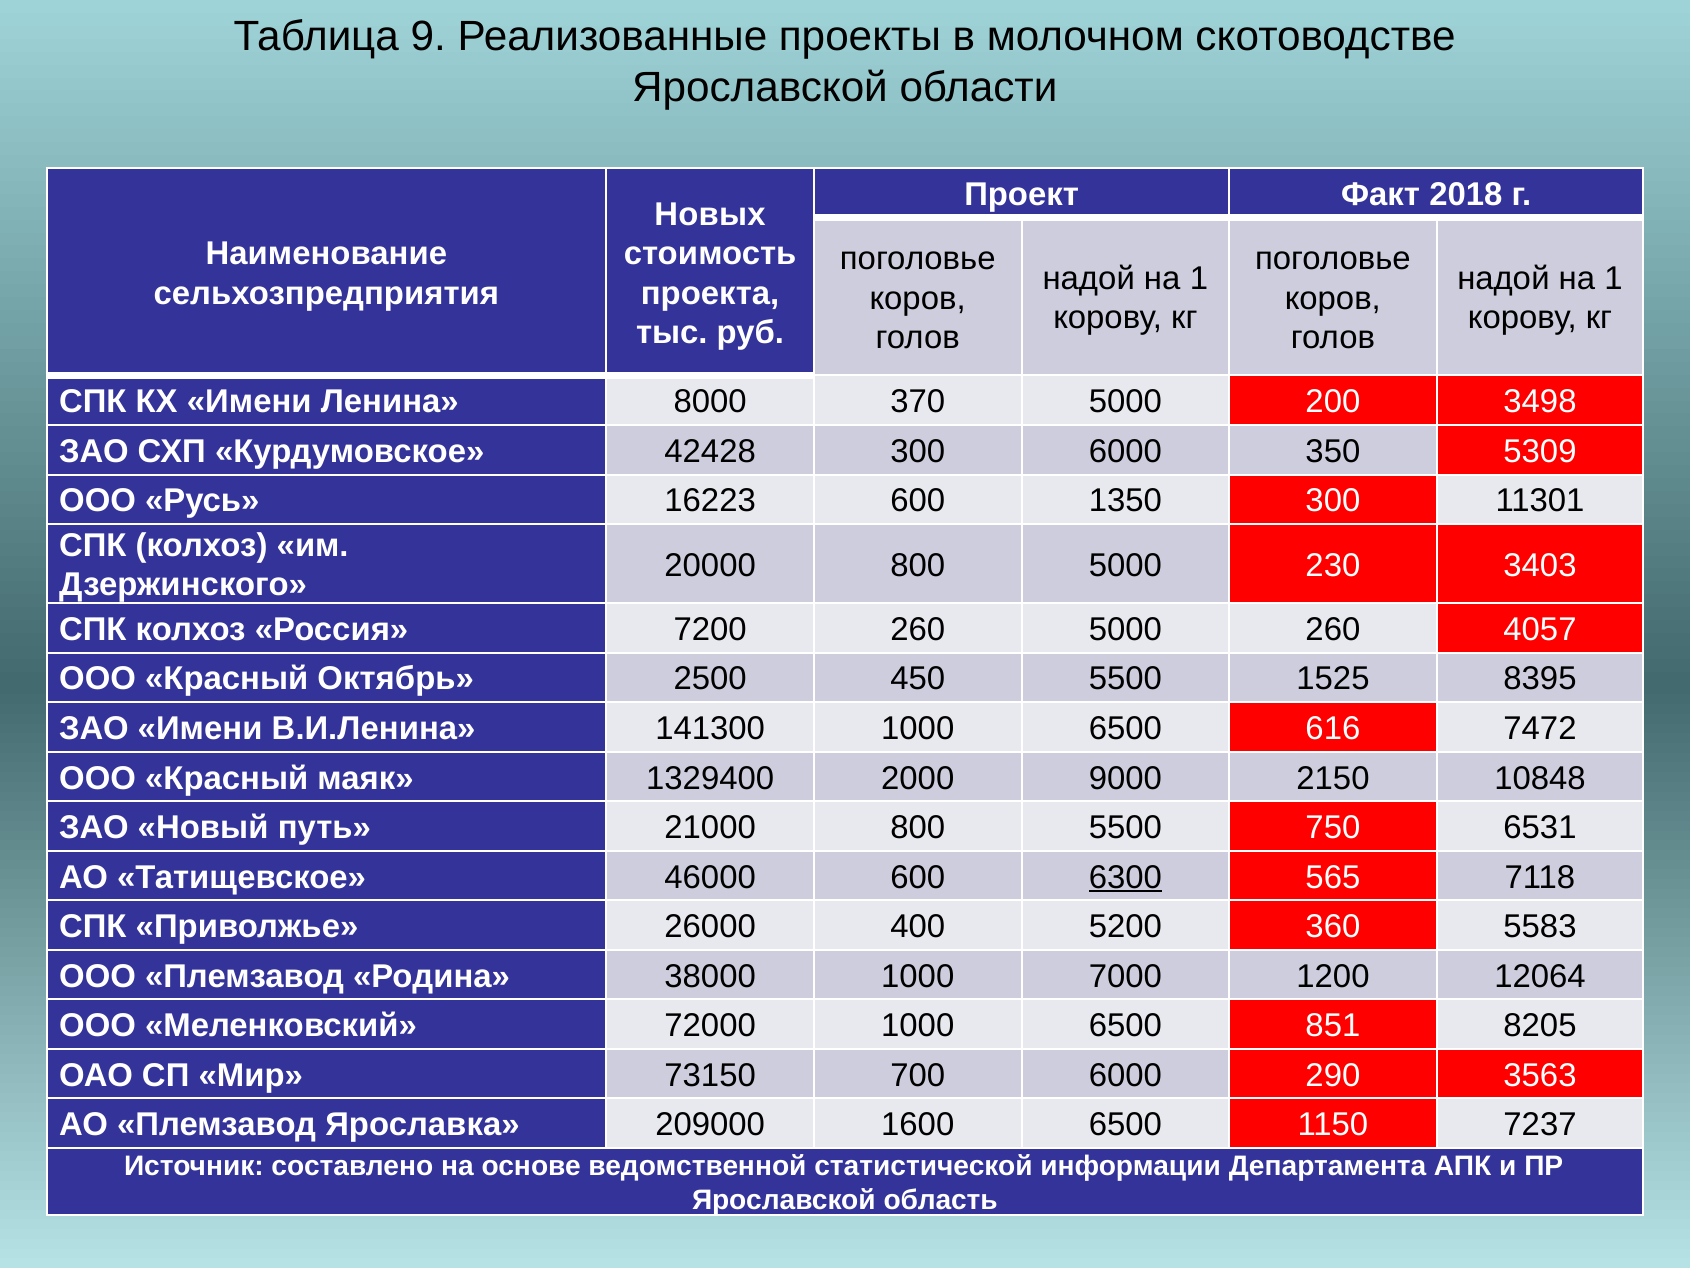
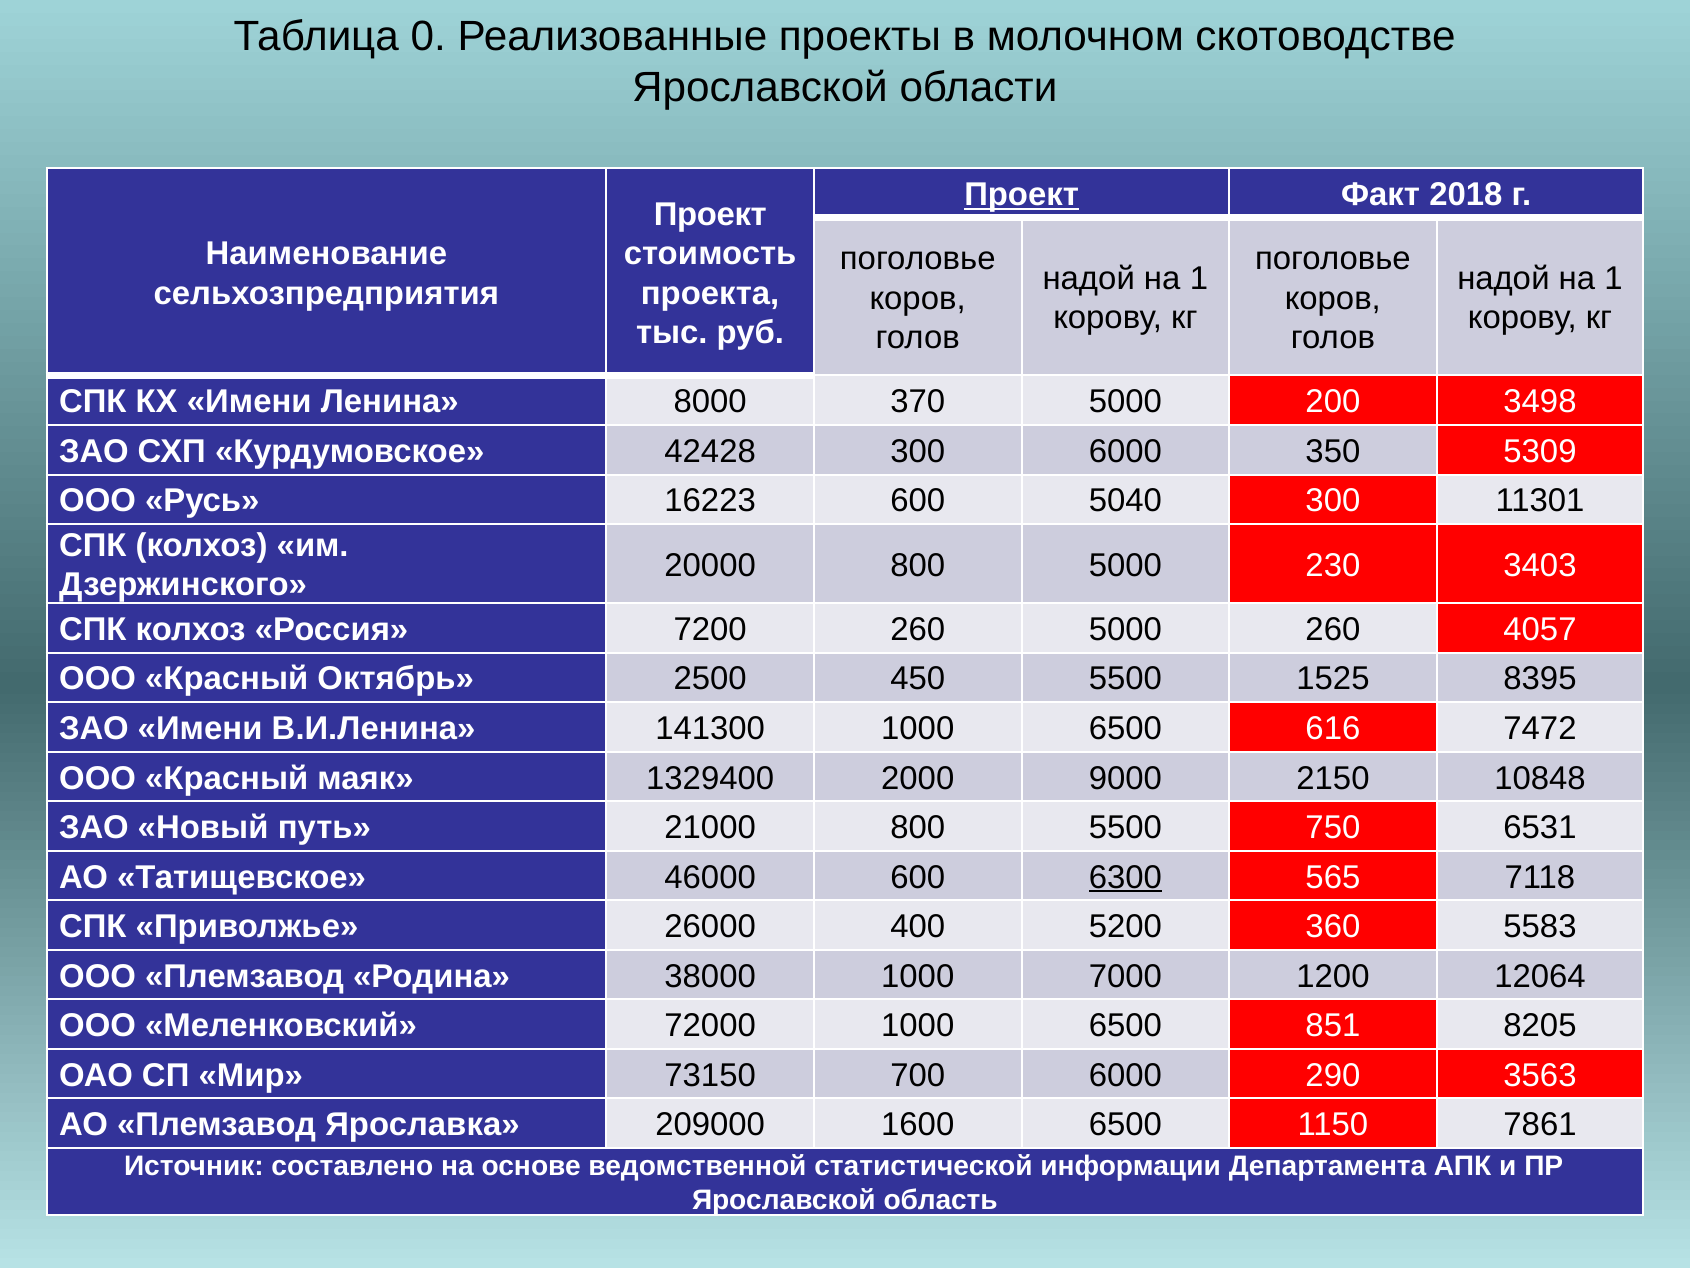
9: 9 -> 0
Проект at (1022, 194) underline: none -> present
Новых at (710, 214): Новых -> Проект
1350: 1350 -> 5040
7237: 7237 -> 7861
